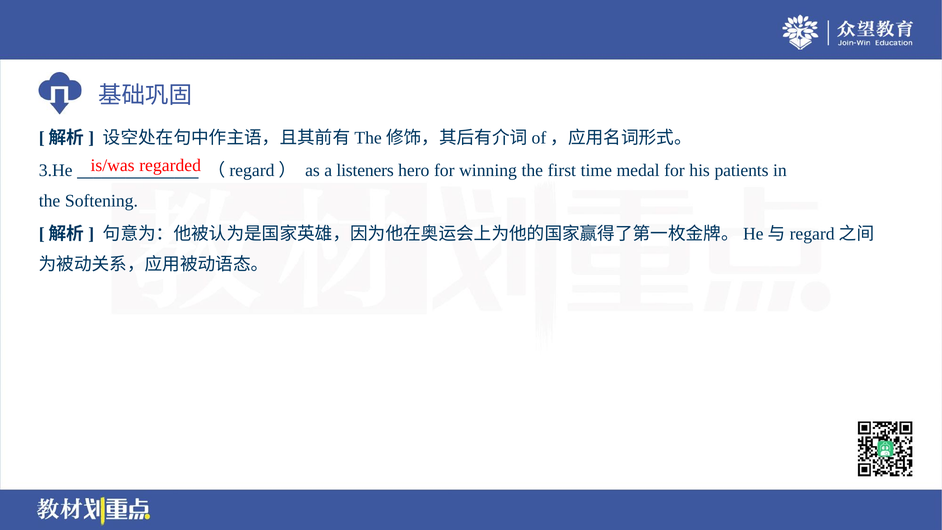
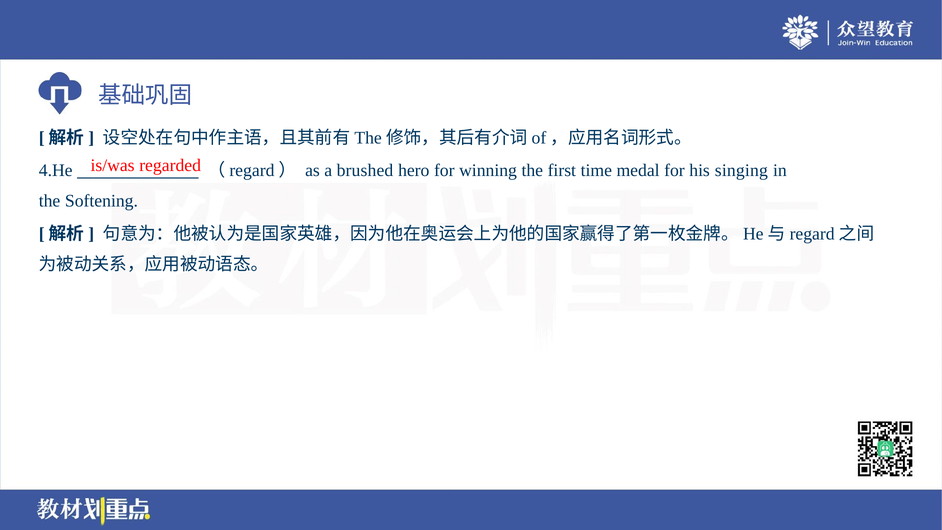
3.He: 3.He -> 4.He
listeners: listeners -> brushed
patients: patients -> singing
